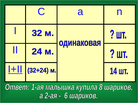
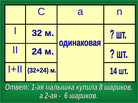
I+II underline: present -> none
